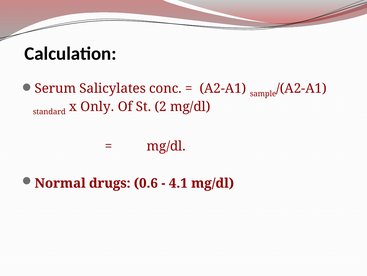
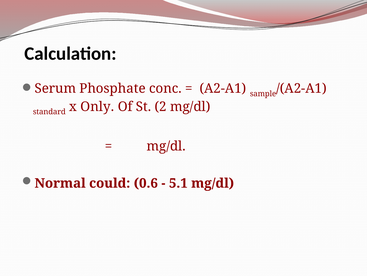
Salicylates: Salicylates -> Phosphate
drugs: drugs -> could
4.1: 4.1 -> 5.1
